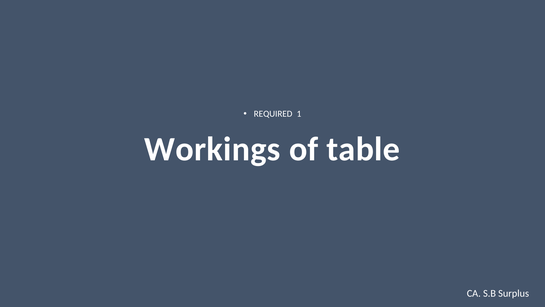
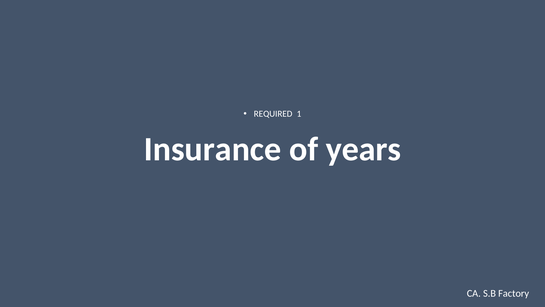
Workings: Workings -> Insurance
table: table -> years
Surplus: Surplus -> Factory
